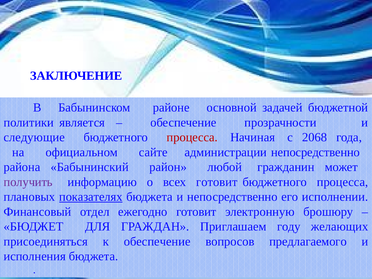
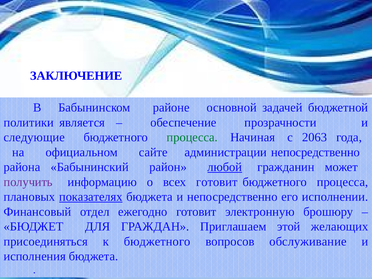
процесса at (192, 137) colour: red -> green
2068: 2068 -> 2063
любой underline: none -> present
году: году -> этой
к обеспечение: обеспечение -> бюджетного
предлагаемого: предлагаемого -> обслуживание
